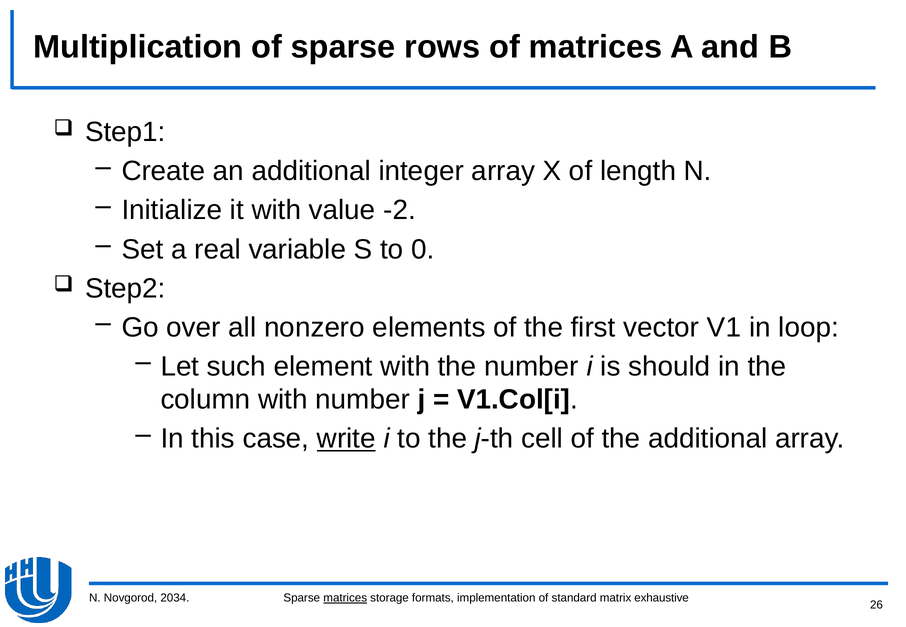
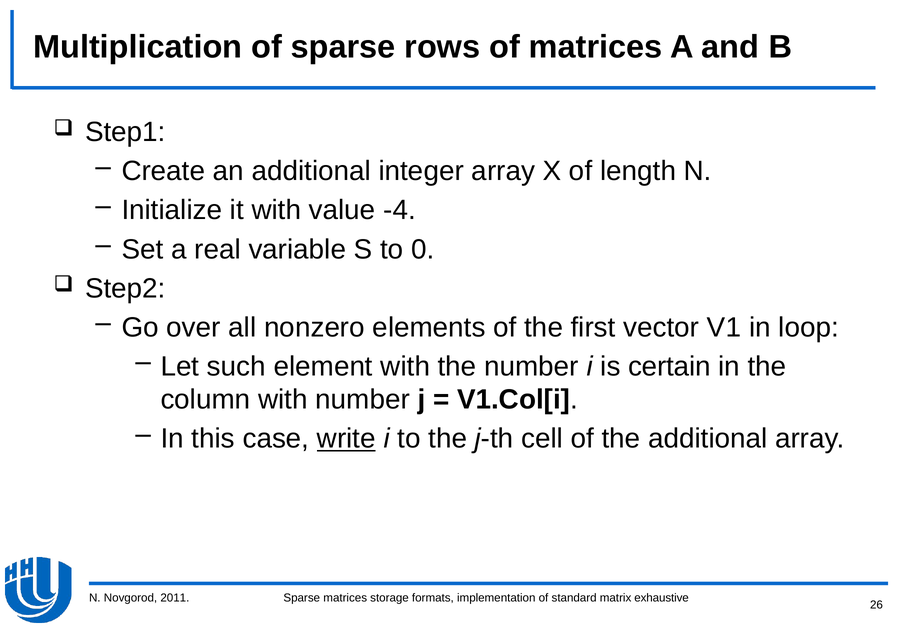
-2: -2 -> -4
should: should -> certain
2034: 2034 -> 2011
matrices at (345, 598) underline: present -> none
